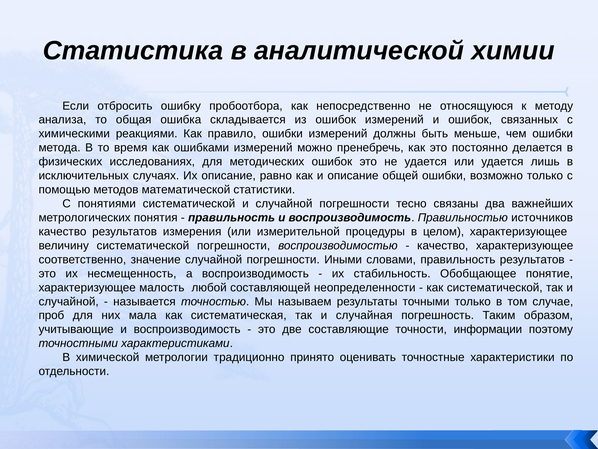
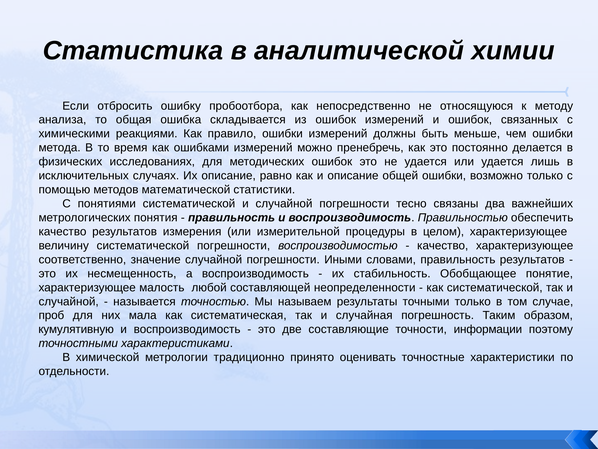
источников: источников -> обеспечить
учитывающие: учитывающие -> кумулятивную
